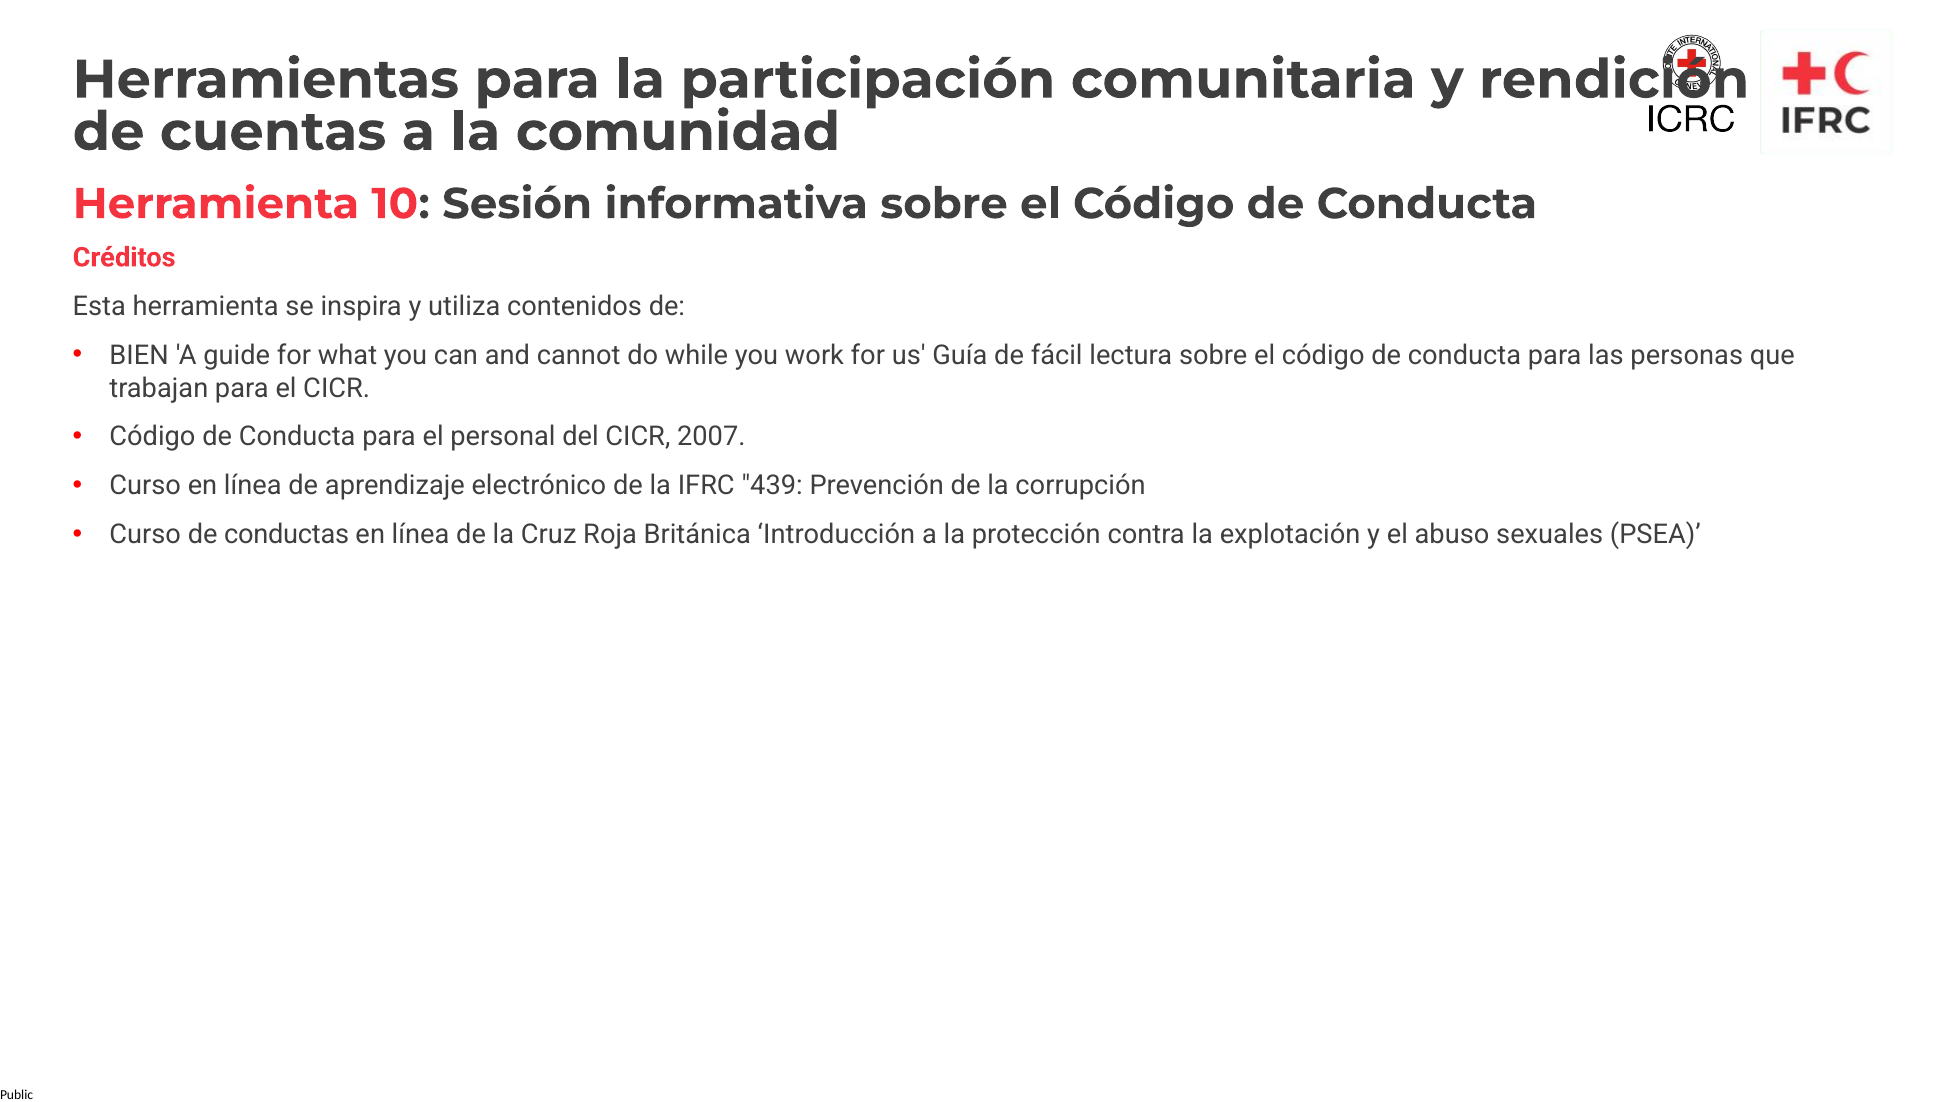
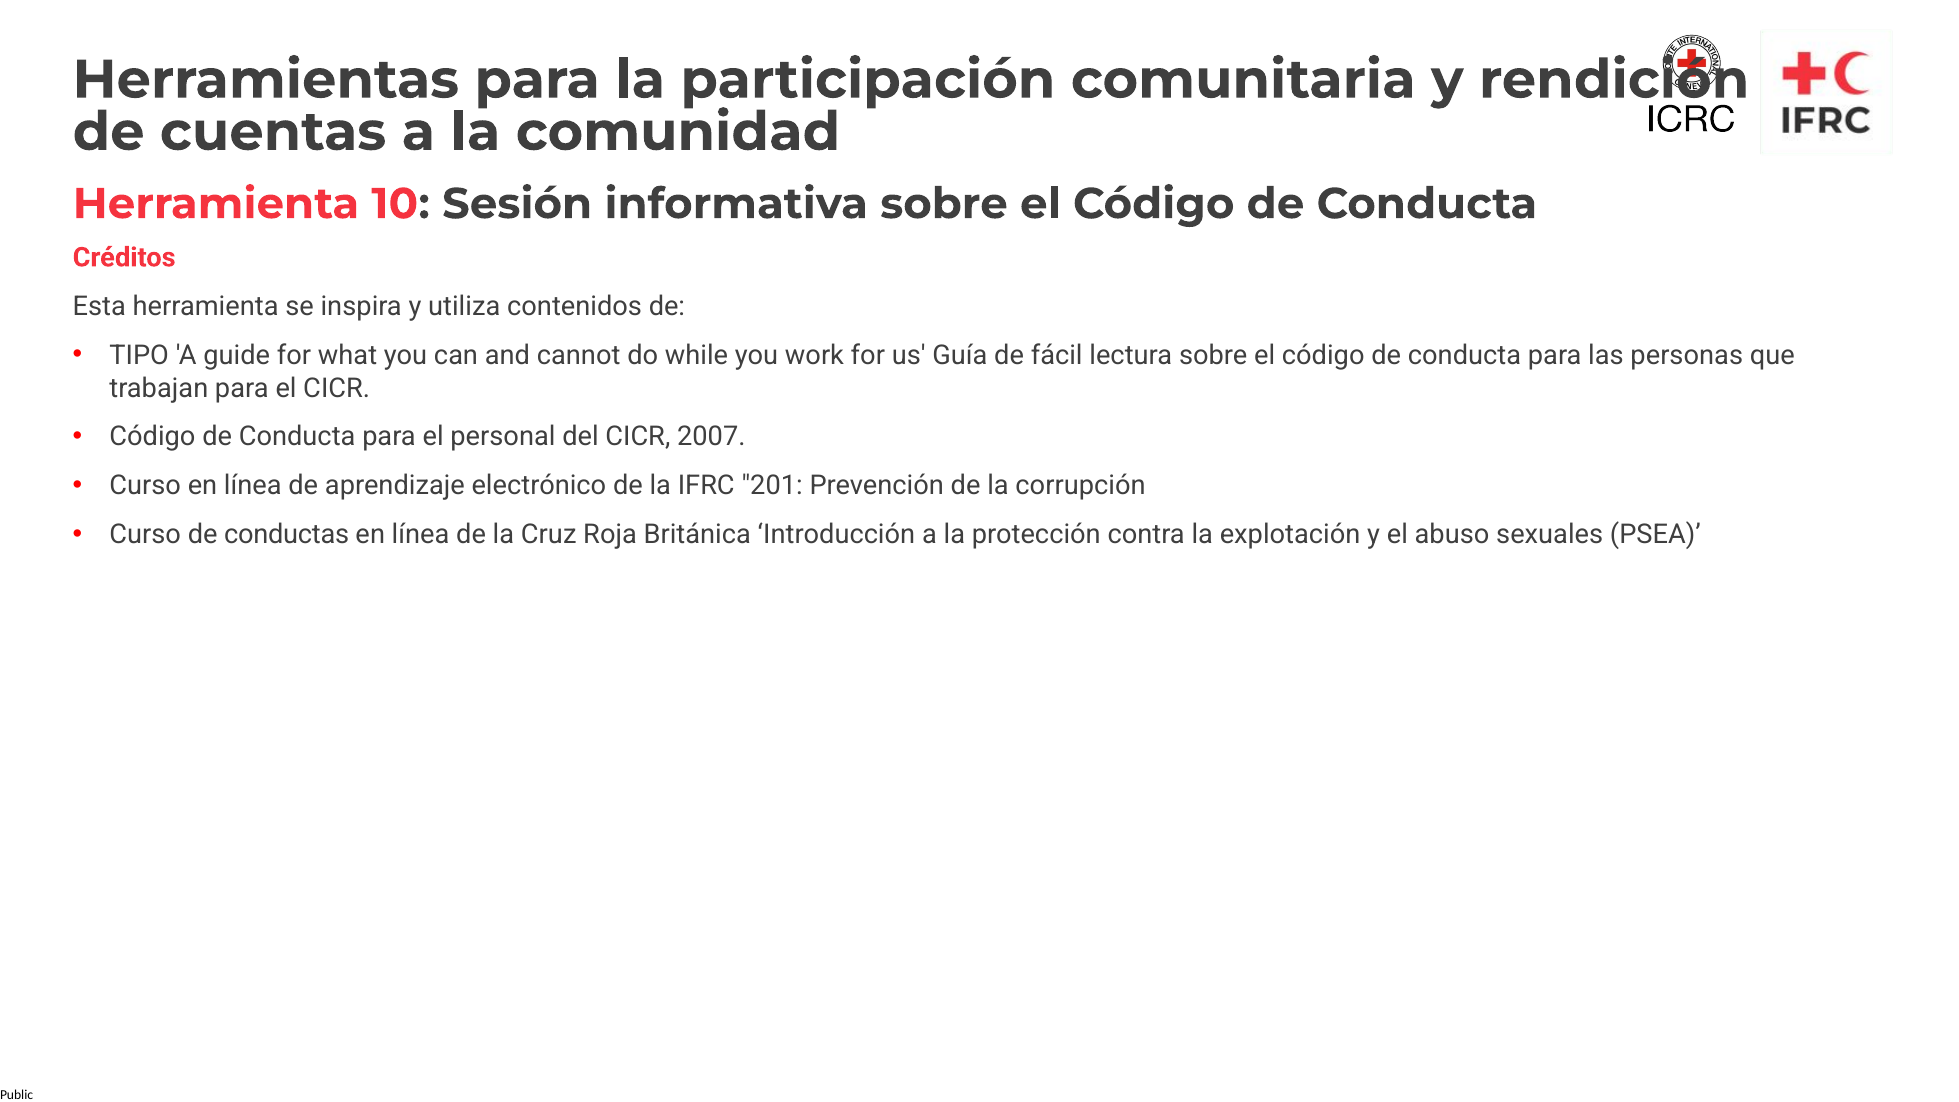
BIEN: BIEN -> TIPO
439: 439 -> 201
